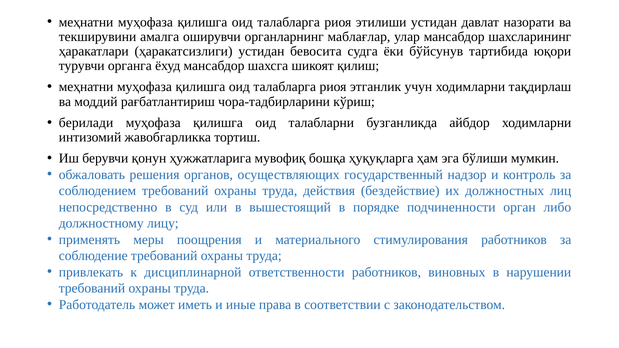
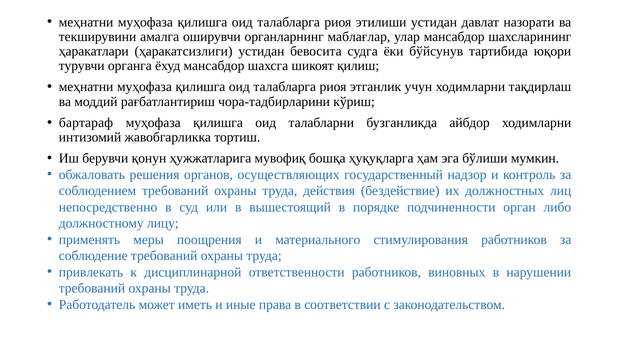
берилади: берилади -> бартараф
